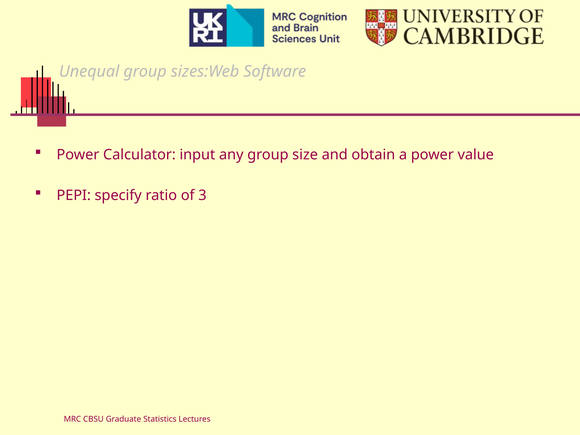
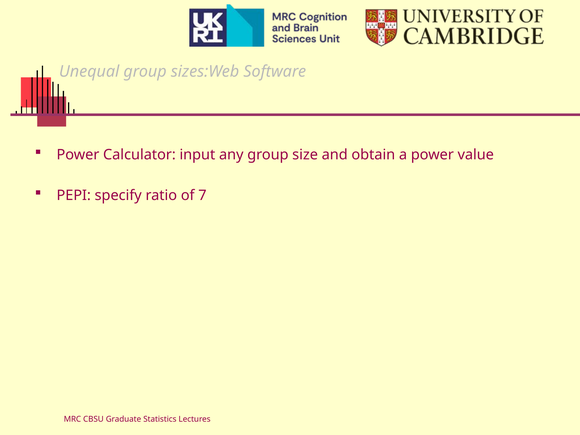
3: 3 -> 7
